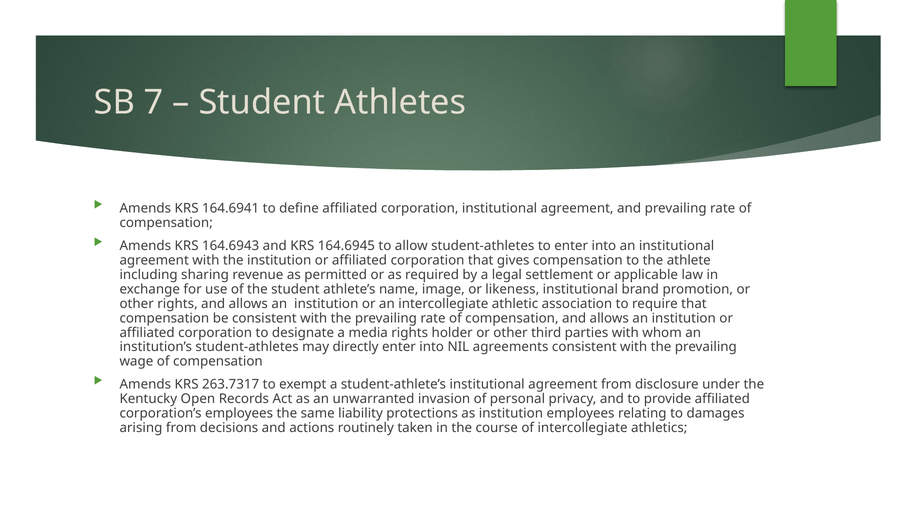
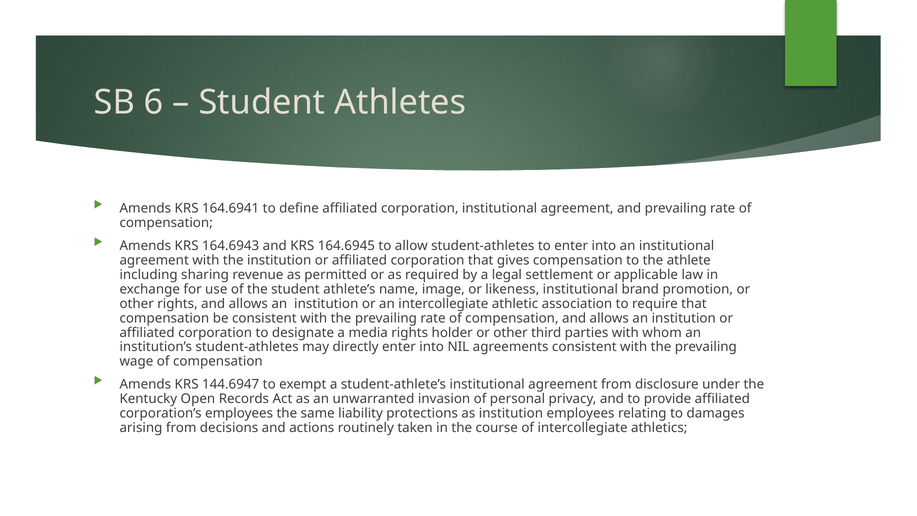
7: 7 -> 6
263.7317: 263.7317 -> 144.6947
